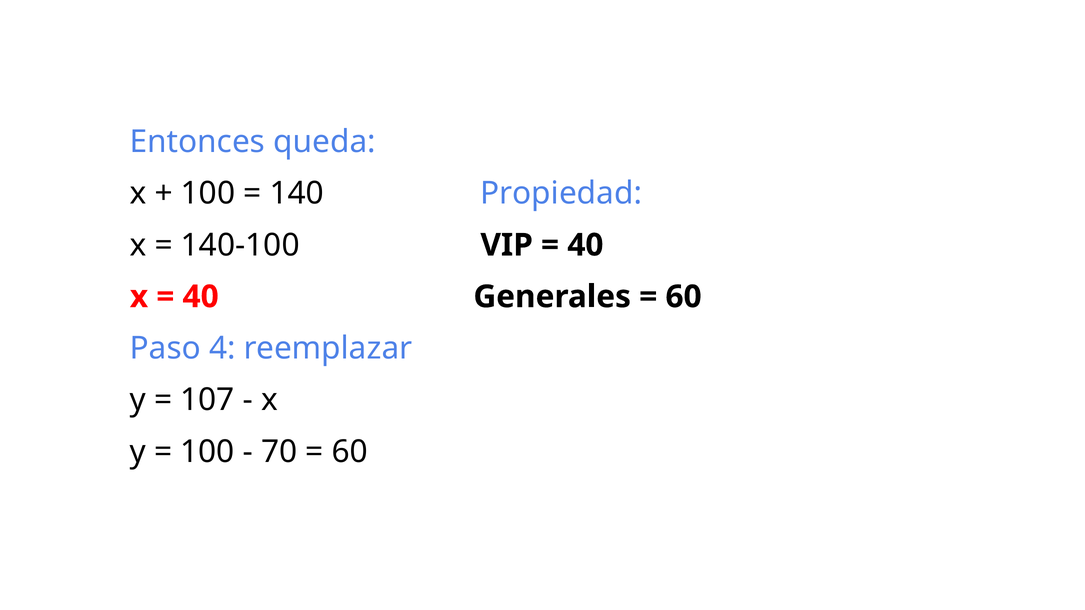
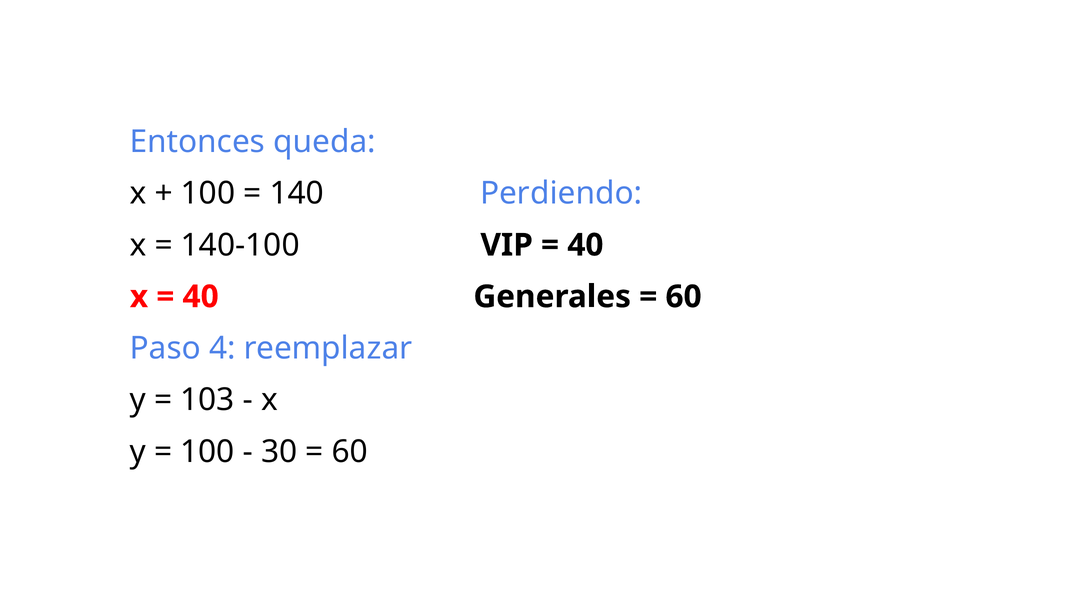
Propiedad: Propiedad -> Perdiendo
107: 107 -> 103
70: 70 -> 30
